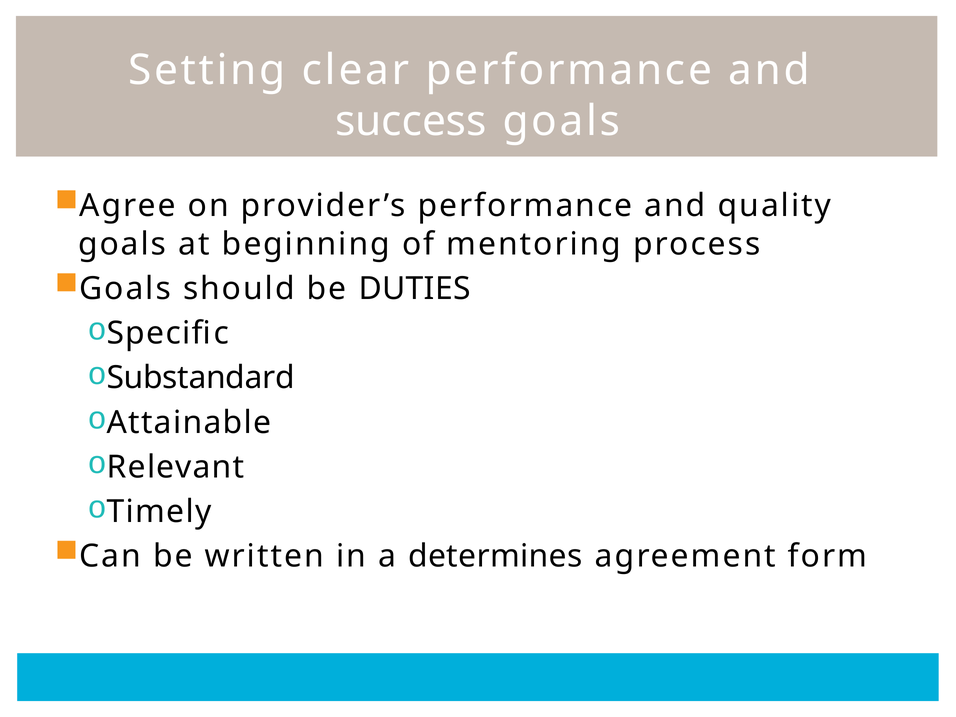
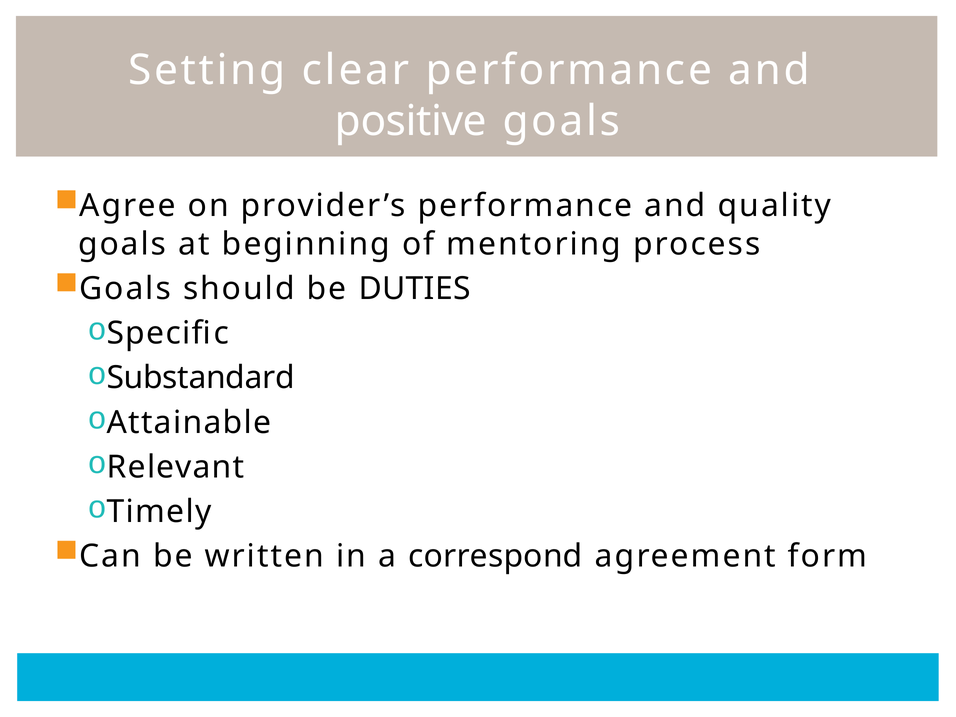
success: success -> positive
determines: determines -> correspond
